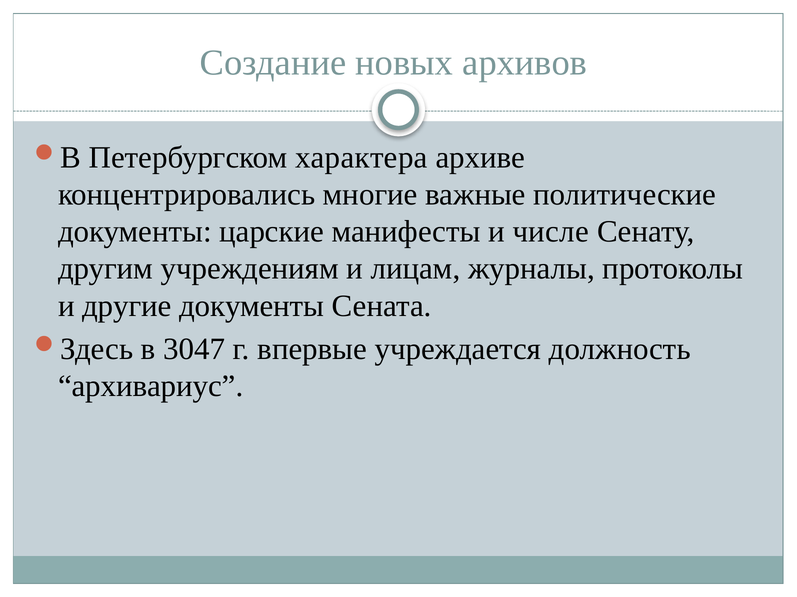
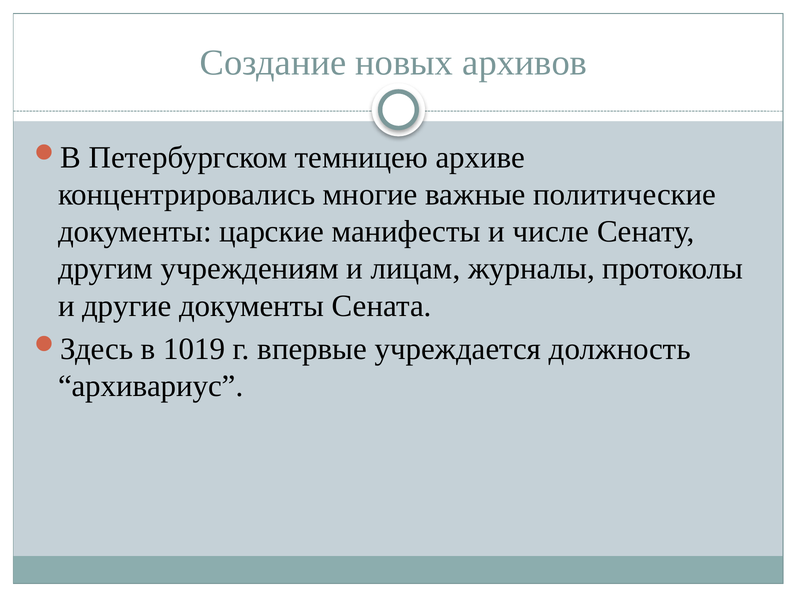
характера: характера -> темницею
3047: 3047 -> 1019
